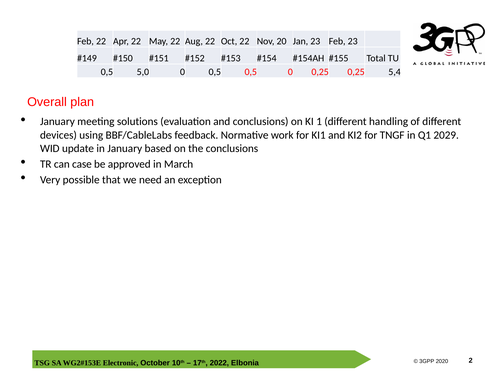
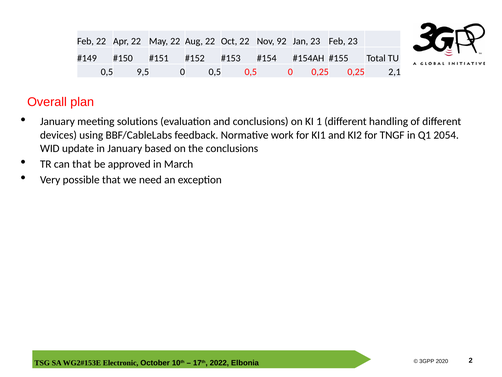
20: 20 -> 92
5,0: 5,0 -> 9,5
5,4: 5,4 -> 2,1
2029: 2029 -> 2054
can case: case -> that
